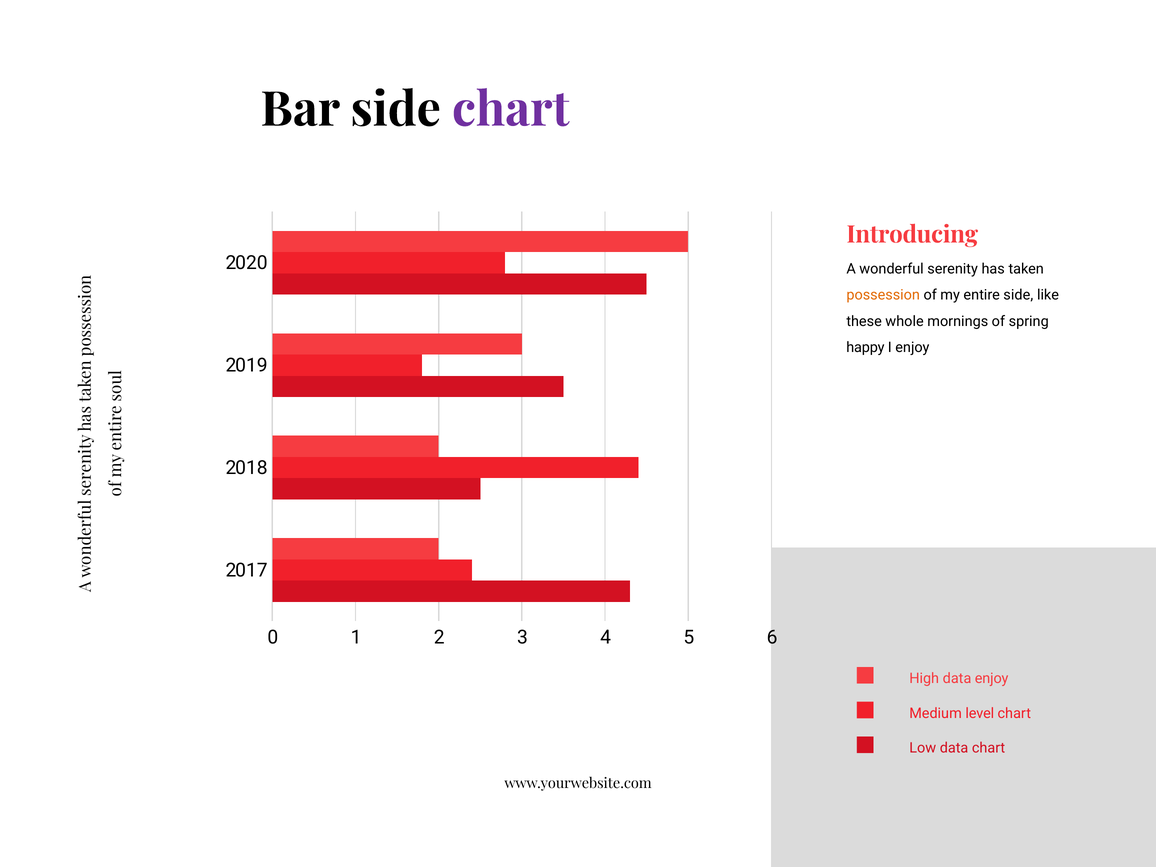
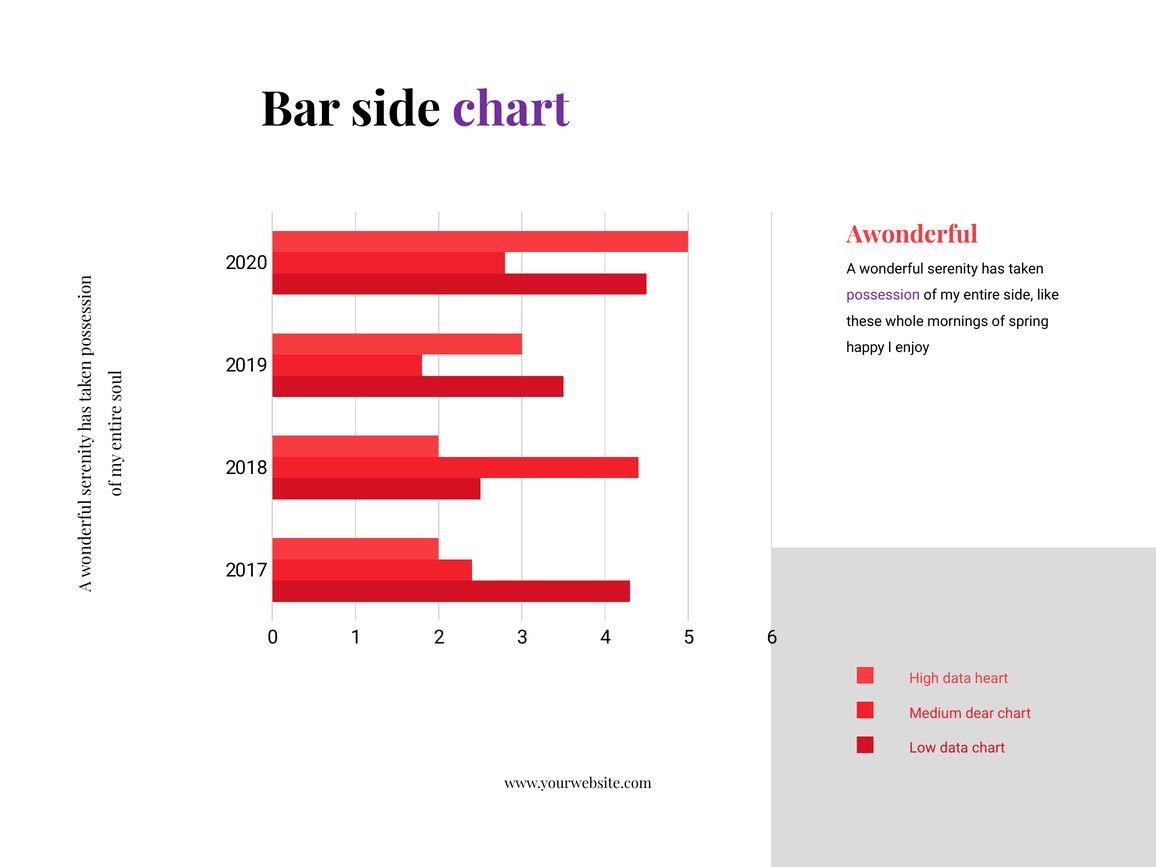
Introducing: Introducing -> Awonderful
possession colour: orange -> purple
data enjoy: enjoy -> heart
level: level -> dear
